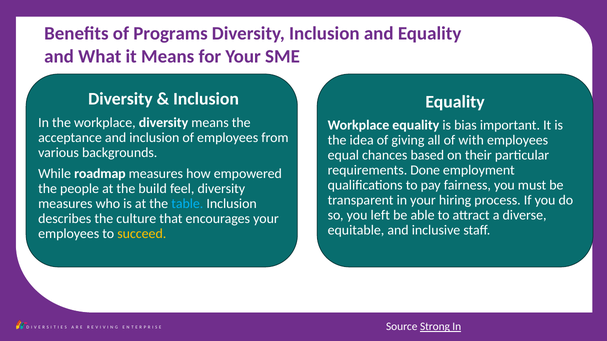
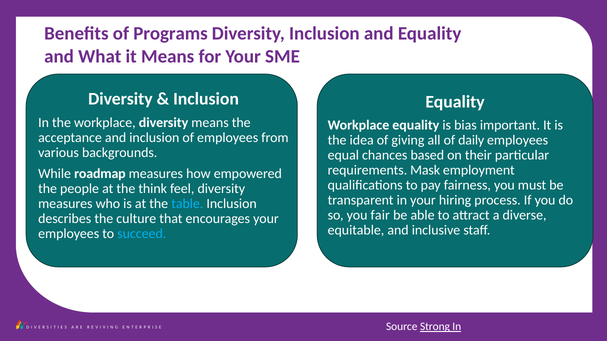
with: with -> daily
Done: Done -> Mask
build: build -> think
left: left -> fair
succeed colour: yellow -> light blue
